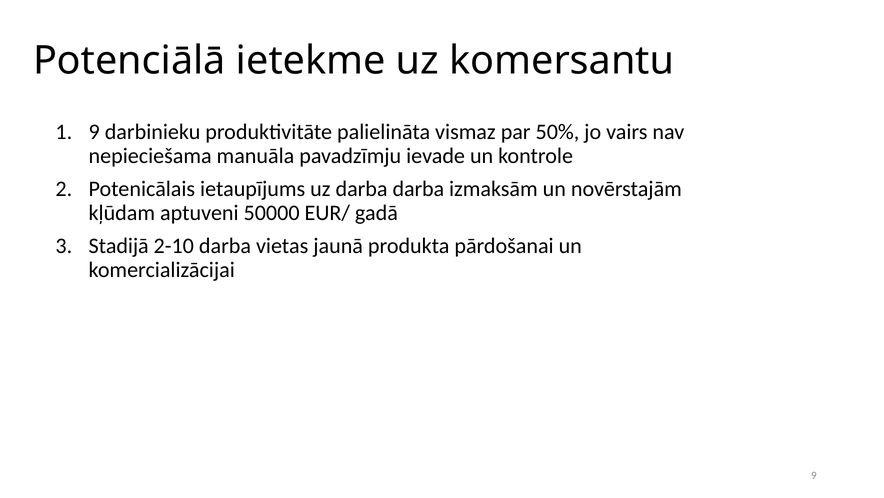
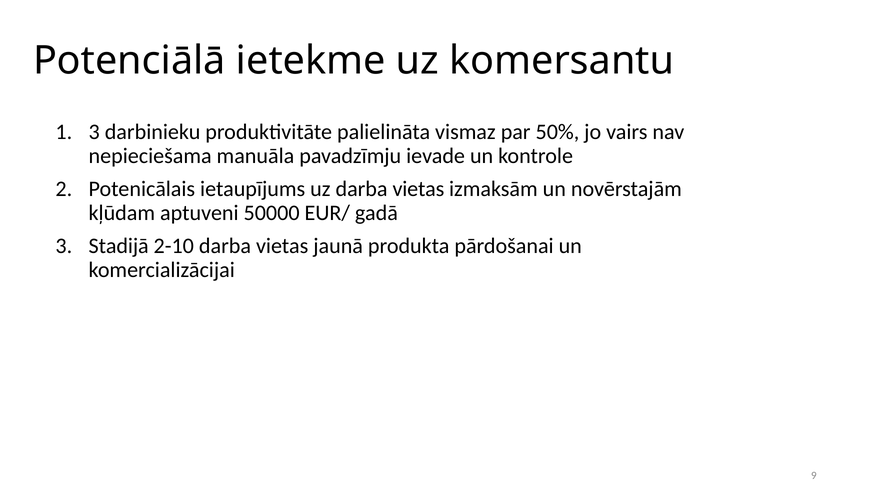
9 at (94, 132): 9 -> 3
uz darba darba: darba -> vietas
